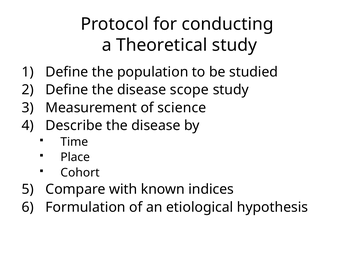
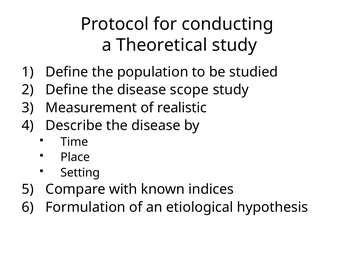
science: science -> realistic
Cohort: Cohort -> Setting
